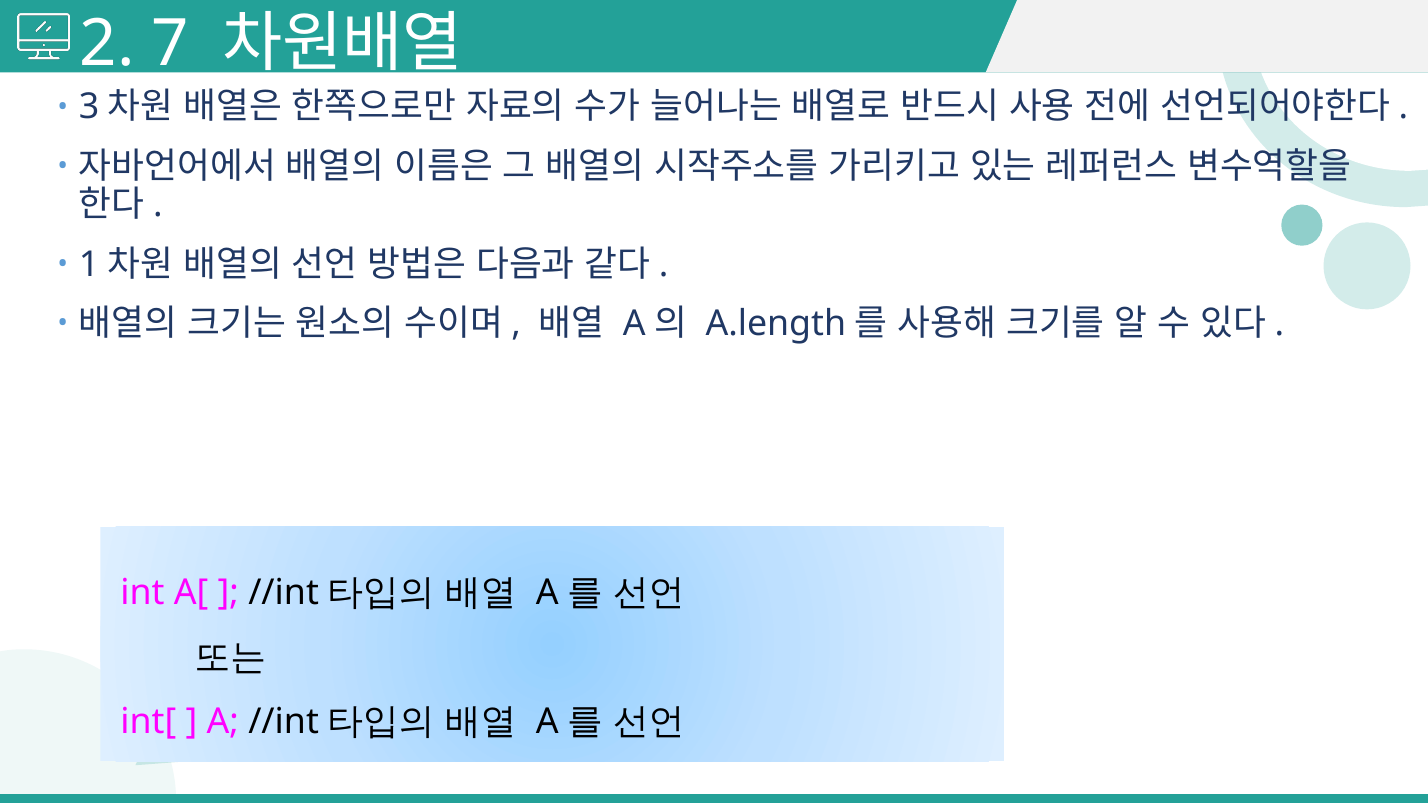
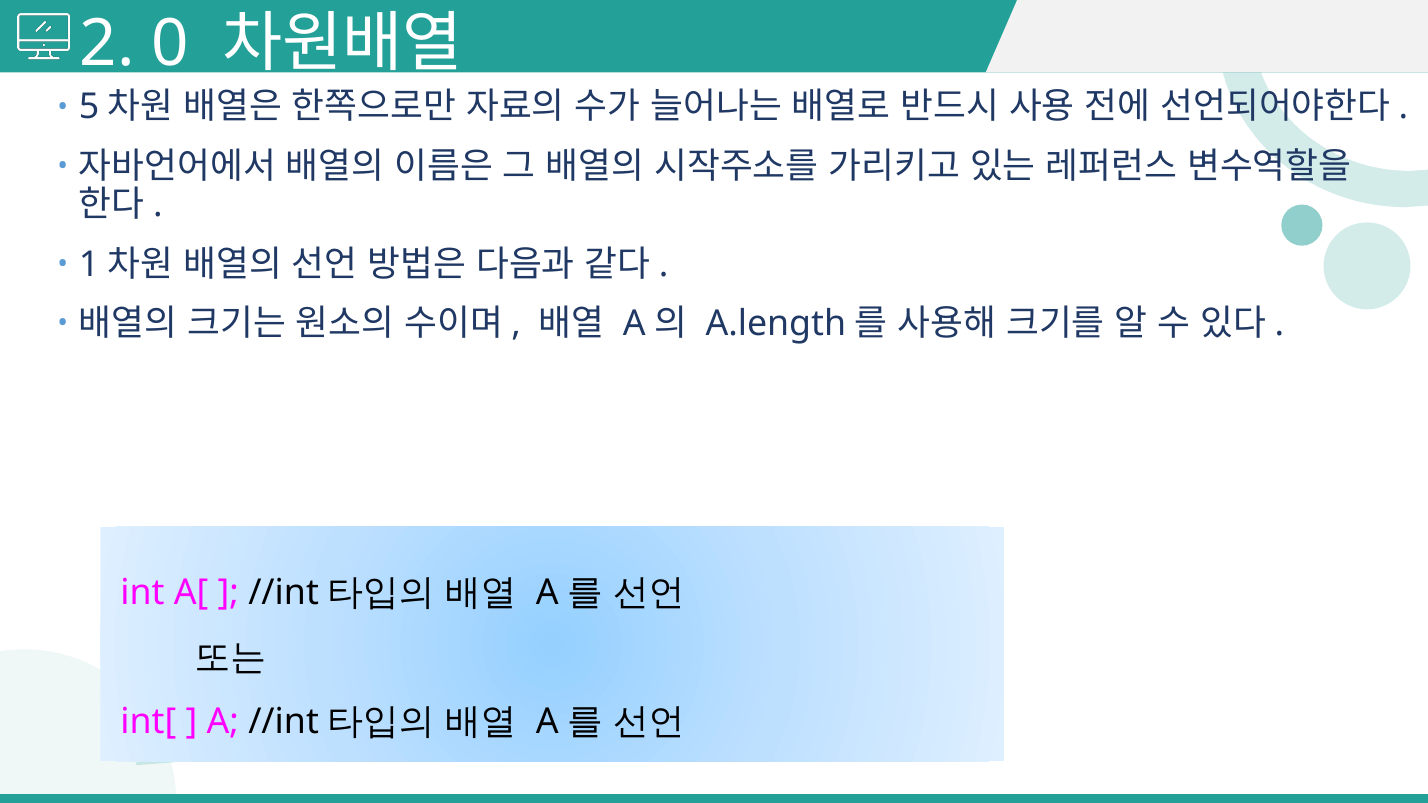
7: 7 -> 0
3: 3 -> 5
